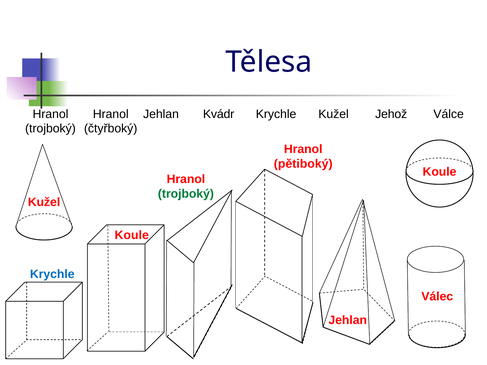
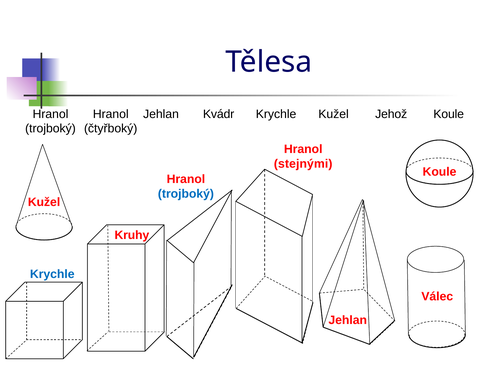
Válce at (449, 114): Válce -> Koule
pětiboký: pětiboký -> stejnými
trojboký at (186, 194) colour: green -> blue
Koule at (132, 235): Koule -> Kruhy
